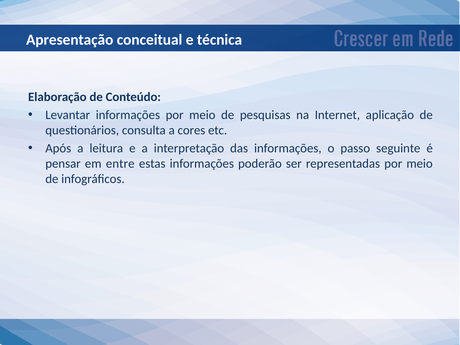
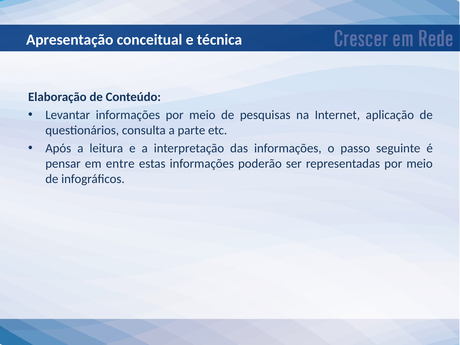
cores: cores -> parte
